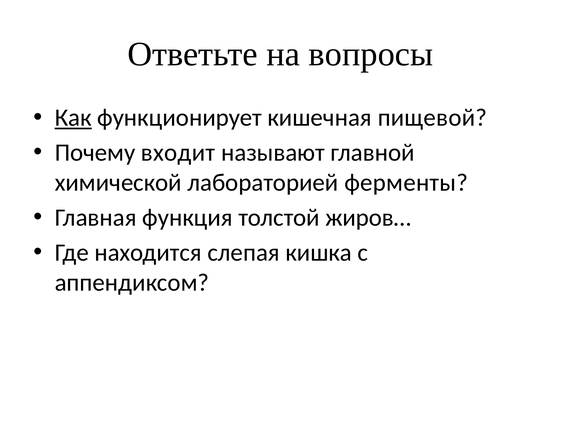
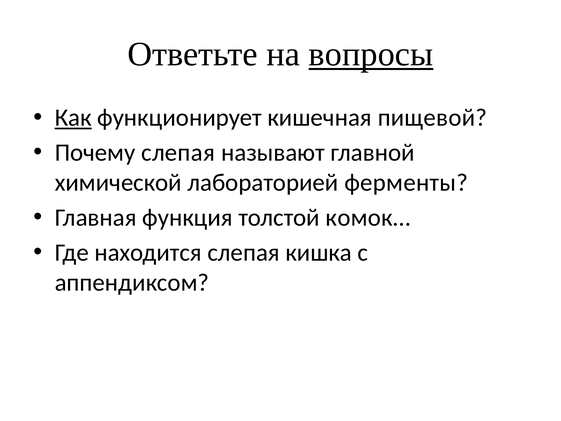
вопросы underline: none -> present
Почему входит: входит -> слепая
жиров…: жиров… -> комок…
